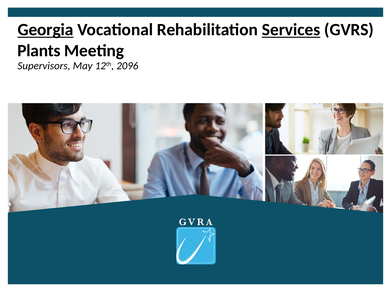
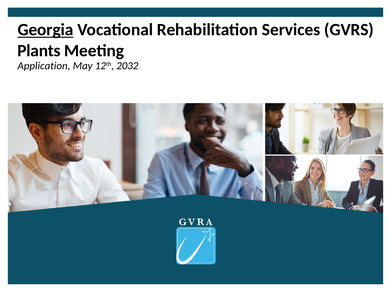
Services underline: present -> none
Supervisors: Supervisors -> Application
2096: 2096 -> 2032
